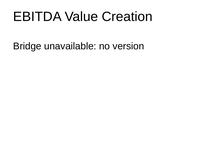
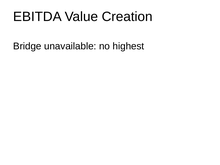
version: version -> highest
